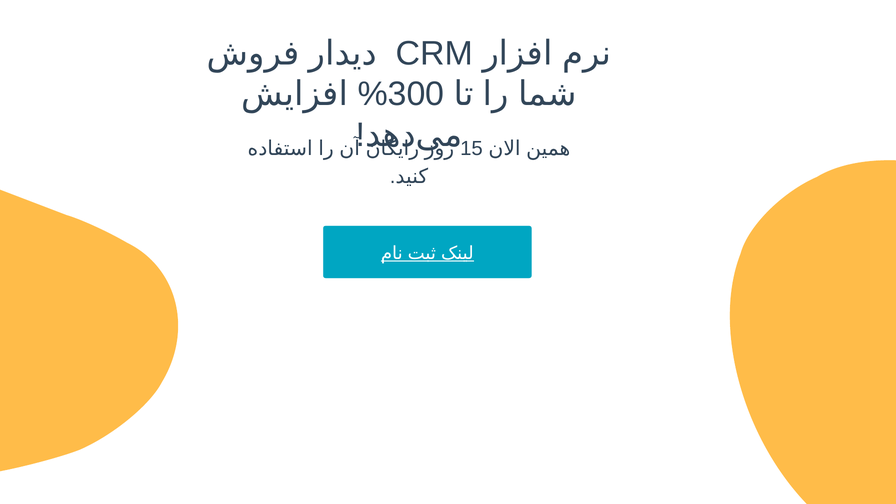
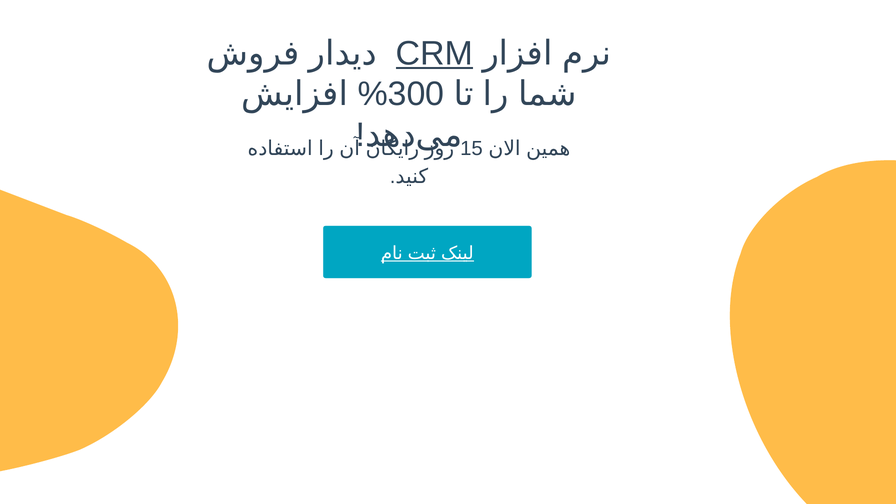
CRM underline: none -> present
